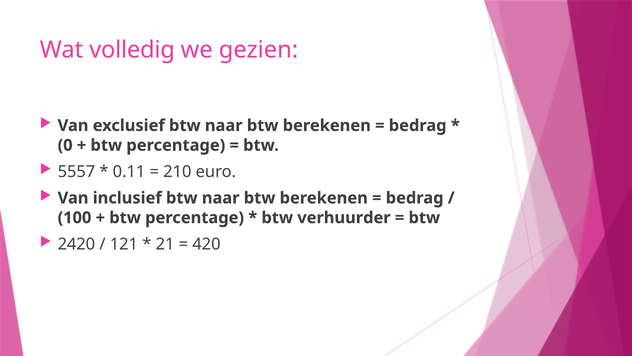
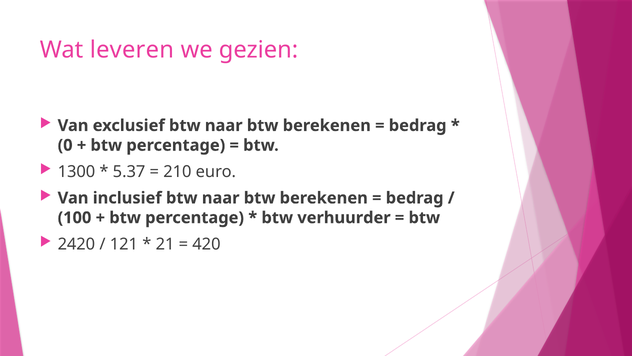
volledig: volledig -> leveren
5557: 5557 -> 1300
0.11: 0.11 -> 5.37
